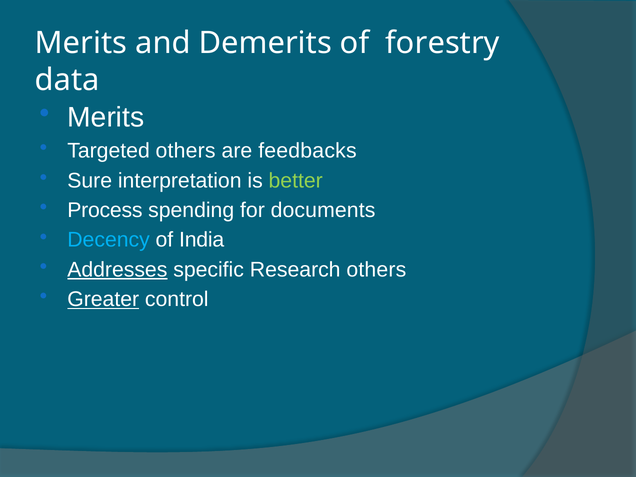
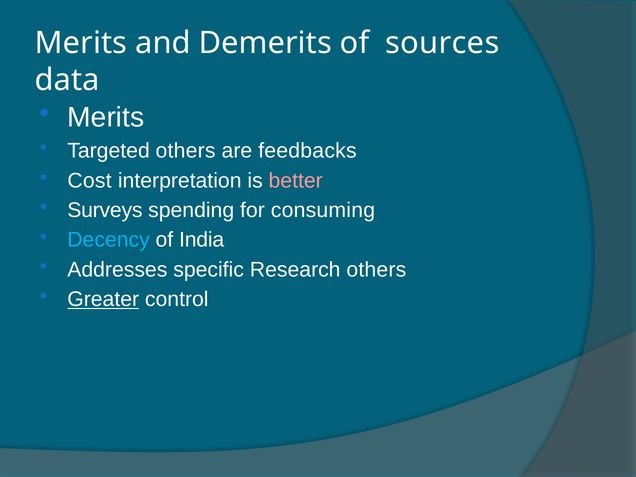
forestry: forestry -> sources
Sure: Sure -> Cost
better colour: light green -> pink
Process: Process -> Surveys
documents: documents -> consuming
Addresses underline: present -> none
